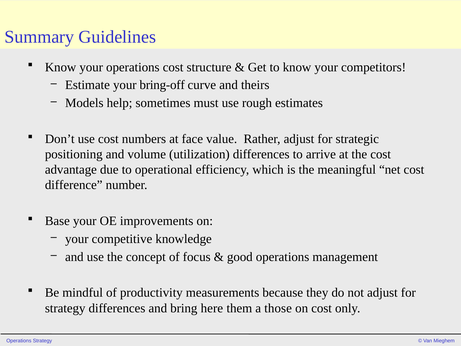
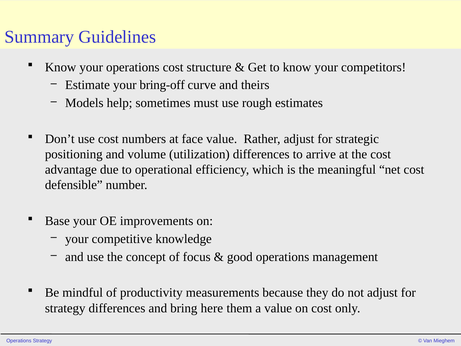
difference: difference -> defensible
a those: those -> value
